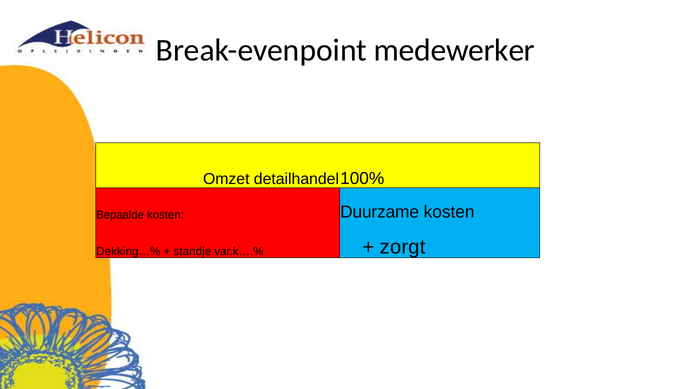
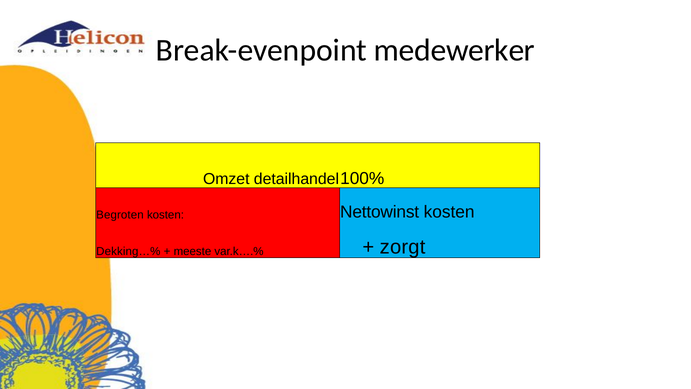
Bepaalde: Bepaalde -> Begroten
Duurzame: Duurzame -> Nettowinst
standje: standje -> meeste
